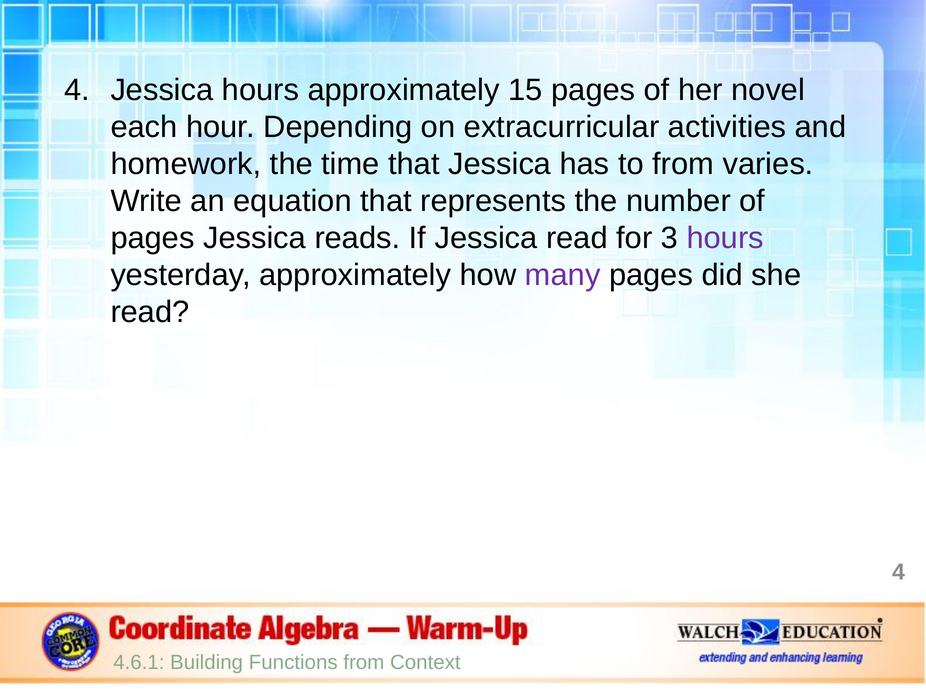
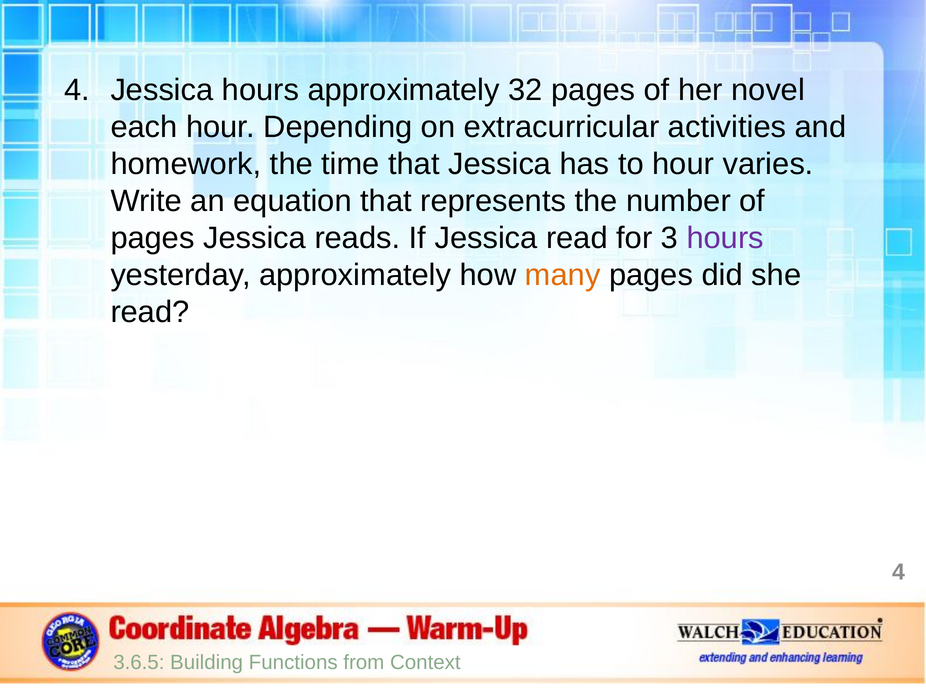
15: 15 -> 32
to from: from -> hour
many colour: purple -> orange
4.6.1: 4.6.1 -> 3.6.5
